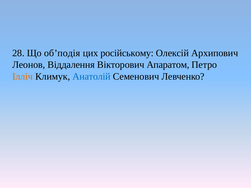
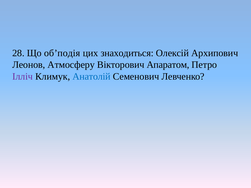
російському: російському -> знаходиться
Віддалення: Віддалення -> Атмосферу
Ілліч colour: orange -> purple
